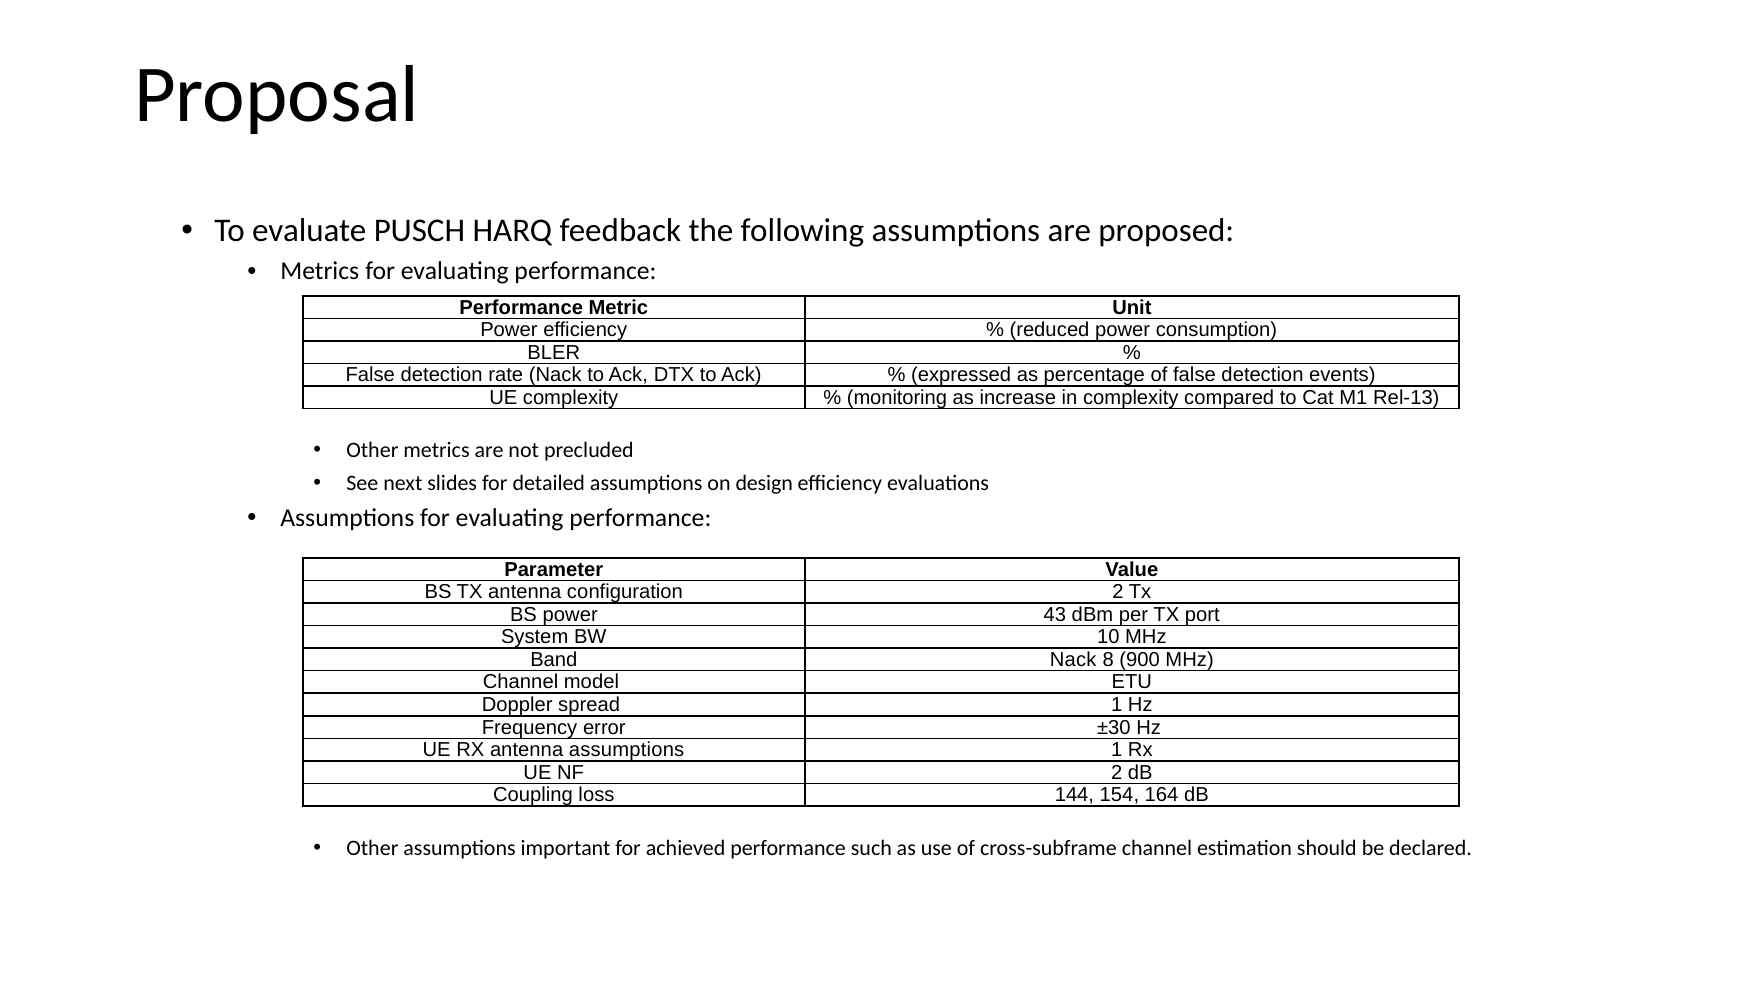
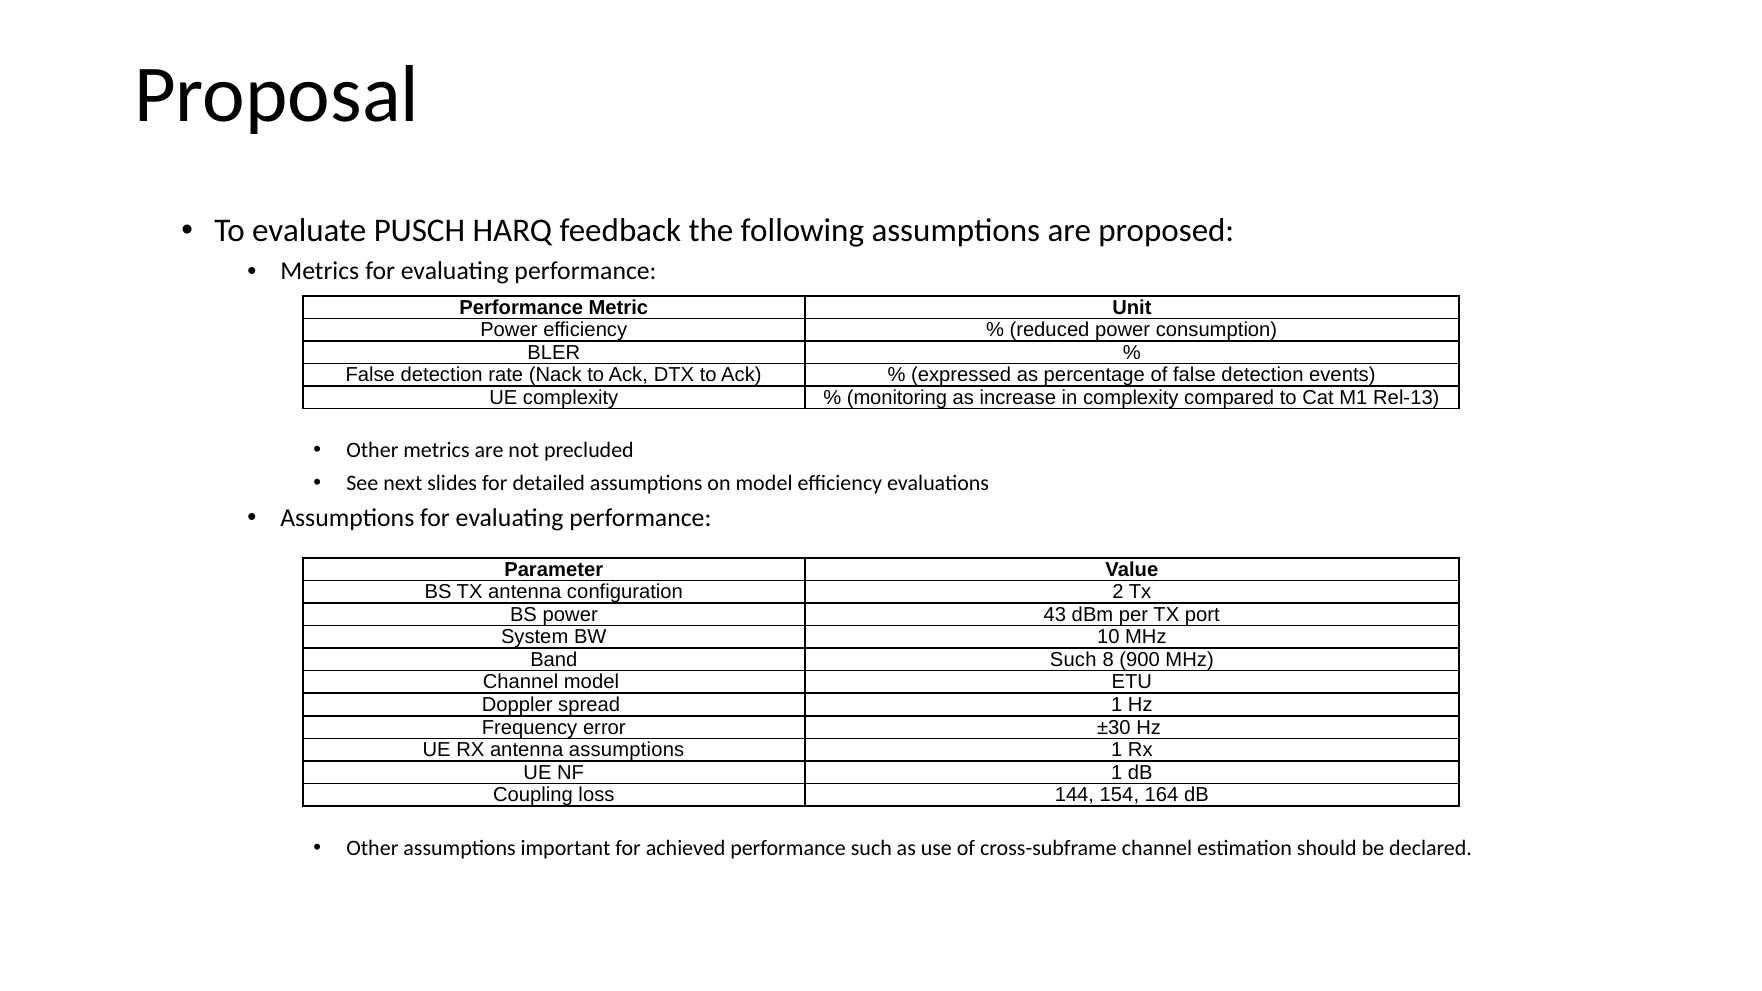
on design: design -> model
Band Nack: Nack -> Such
NF 2: 2 -> 1
